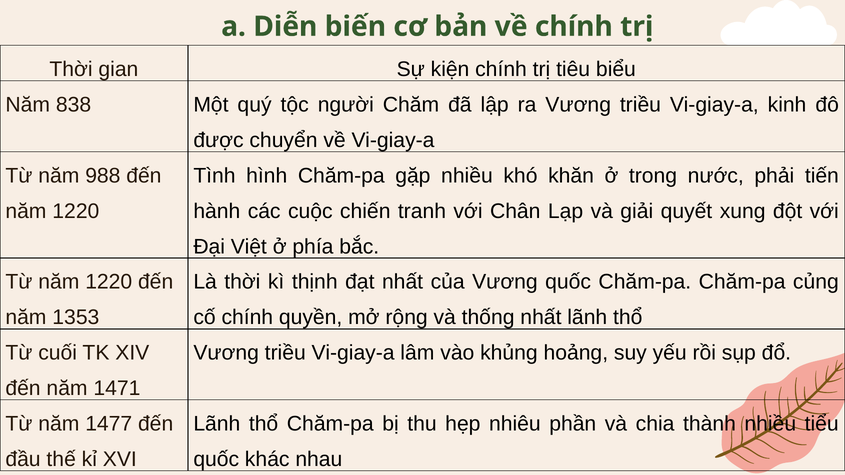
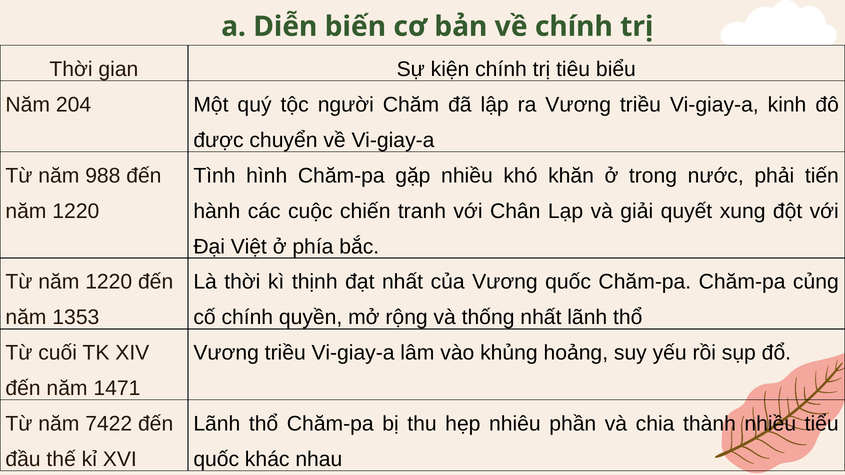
838: 838 -> 204
1477: 1477 -> 7422
